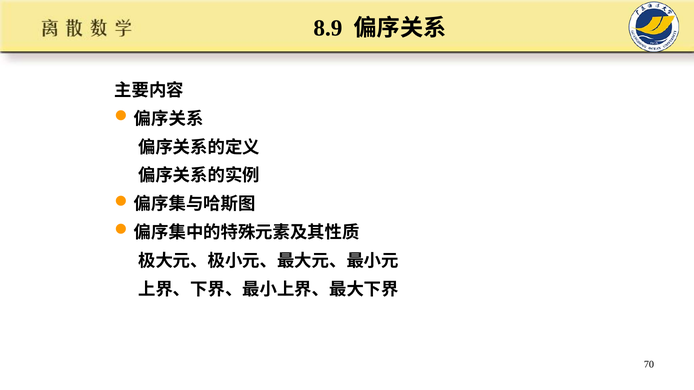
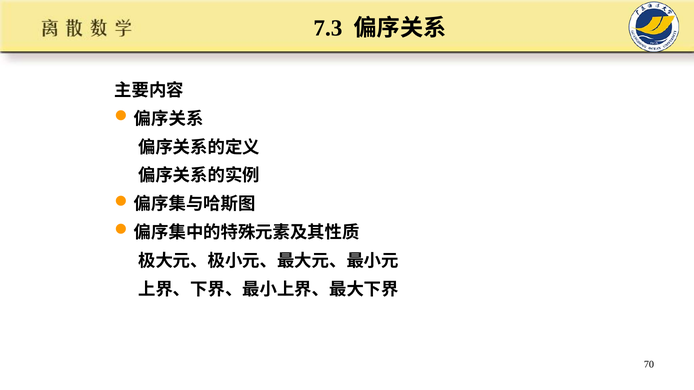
8.9: 8.9 -> 7.3
